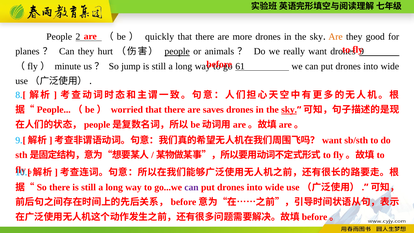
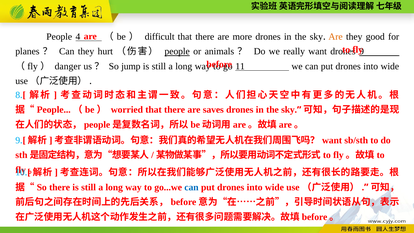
2: 2 -> 4
quickly: quickly -> difficult
minute: minute -> danger
61: 61 -> 11
sky at (289, 110) underline: present -> none
can at (191, 187) colour: purple -> blue
